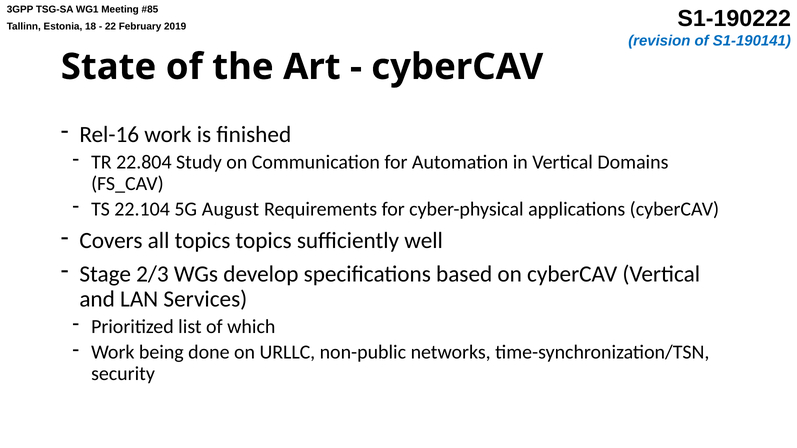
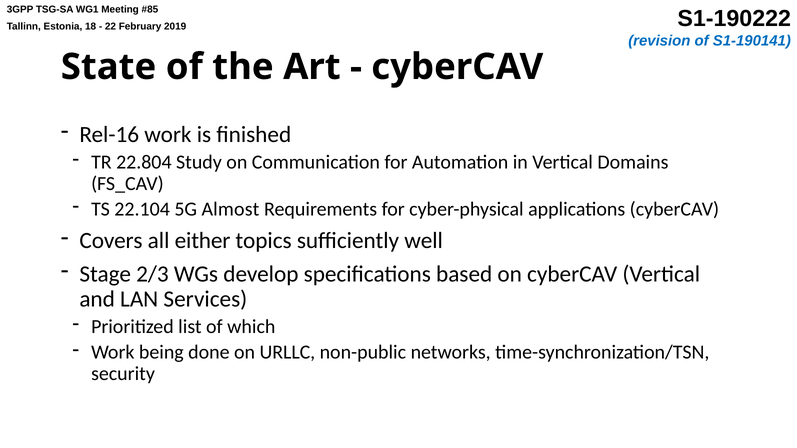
August: August -> Almost
all topics: topics -> either
